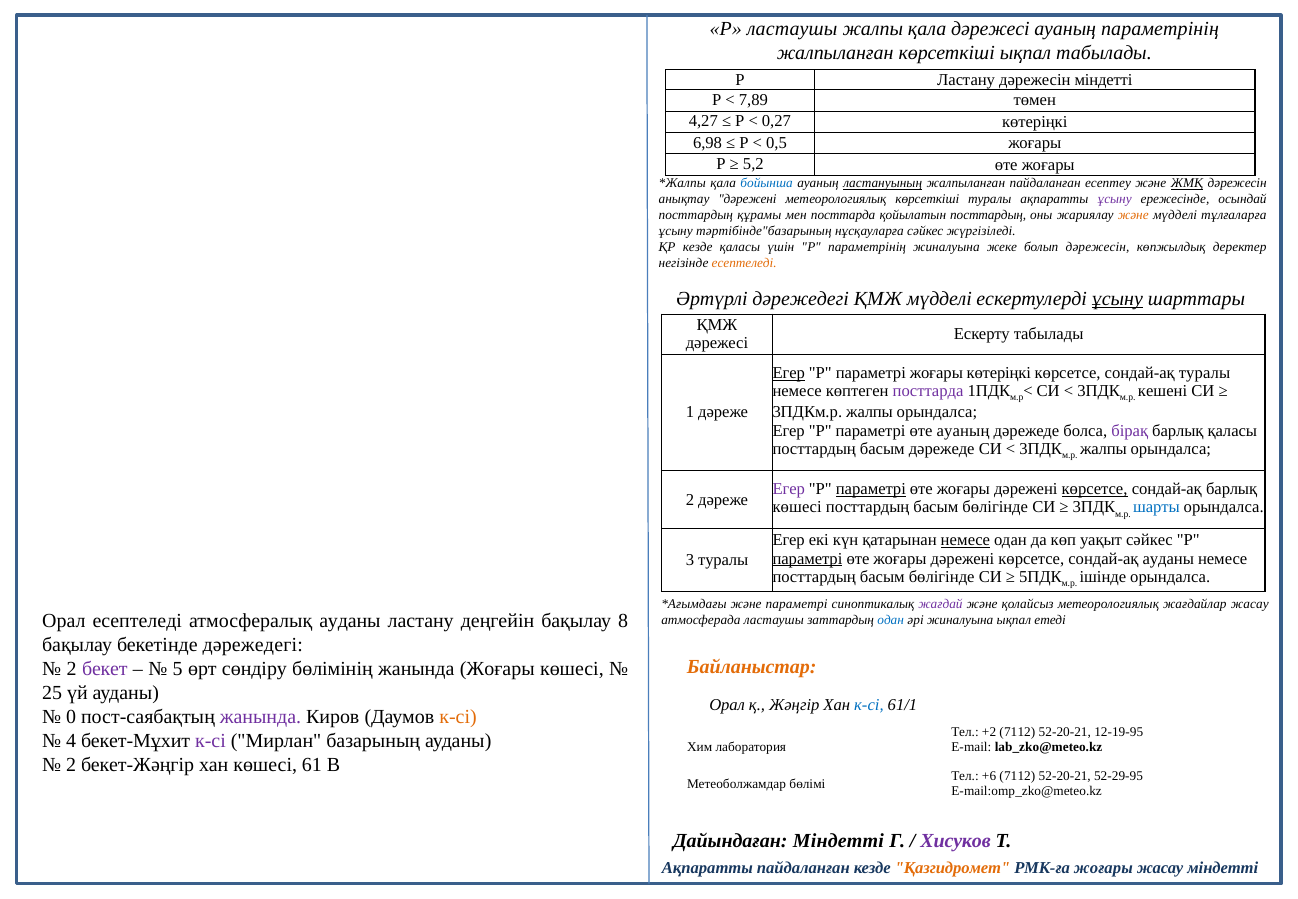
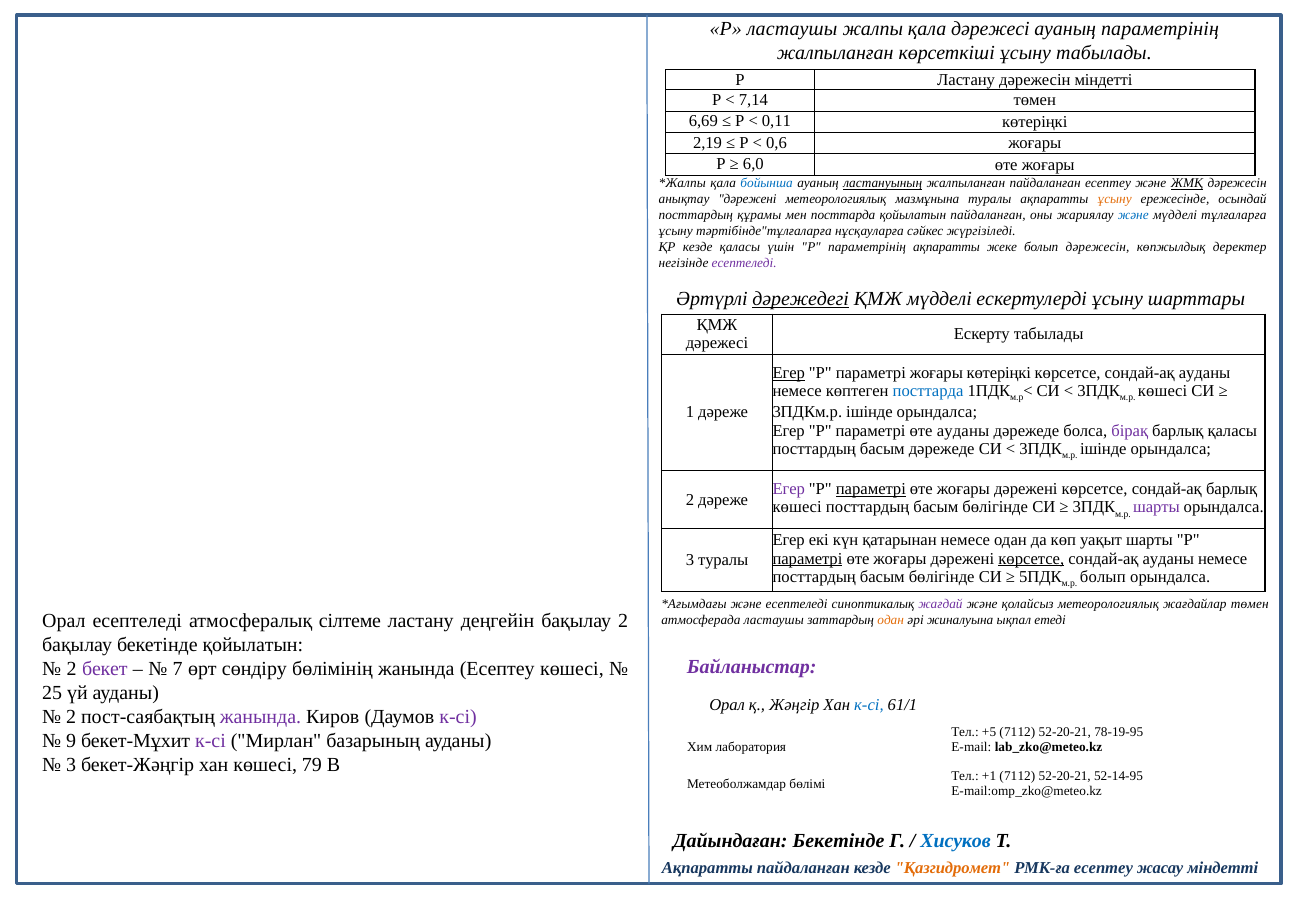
көрсеткіші ықпал: ықпал -> ұсыну
7,89: 7,89 -> 7,14
4,27: 4,27 -> 6,69
0,27: 0,27 -> 0,11
6,98: 6,98 -> 2,19
0,5: 0,5 -> 0,6
5,2: 5,2 -> 6,0
метеорологиялық көрсеткіші: көрсеткіші -> мазмұнына
ұсыну at (1115, 199) colour: purple -> orange
қойылатын посттардың: посттардың -> пайдаланған
және at (1133, 215) colour: orange -> blue
тәртібінде"базарының: тәртібінде"базарының -> тәртібінде"тұлғаларға
параметрінің жиналуына: жиналуына -> ақпаратты
есептеледі at (744, 263) colour: orange -> purple
дәрежедегі at (801, 299) underline: none -> present
ұсыну at (1117, 299) underline: present -> none
туралы at (1205, 373): туралы -> ауданы
посттарда at (928, 391) colour: purple -> blue
кешені at (1163, 391): кешені -> көшесі
3ПДКм.р жалпы: жалпы -> ішінде
өте ауаның: ауаның -> ауданы
жалпы at (1103, 449): жалпы -> ішінде
көрсетсе at (1095, 489) underline: present -> none
шарты at (1156, 507) colour: blue -> purple
немесе at (965, 540) underline: present -> none
уақыт сәйкес: сәйкес -> шарты
көрсетсе at (1031, 559) underline: none -> present
ішінде at (1103, 577): ішінде -> болып
және параметрі: параметрі -> есептеледі
жағдайлар жасау: жасау -> төмен
атмосфералық ауданы: ауданы -> сілтеме
бақылау 8: 8 -> 2
одан at (891, 620) colour: blue -> orange
бекетінде дәрежедегі: дәрежедегі -> қойылатын
Байланыстар colour: orange -> purple
5: 5 -> 7
жанында Жоғары: Жоғары -> Есептеу
0 at (71, 716): 0 -> 2
к-сі at (458, 716) colour: orange -> purple
+2: +2 -> +5
12-19-95: 12-19-95 -> 78-19-95
4: 4 -> 9
2 at (71, 764): 2 -> 3
61: 61 -> 79
+6: +6 -> +1
52-29-95: 52-29-95 -> 52-14-95
Дайындаған Міндетті: Міндетті -> Бекетінде
Хисуков colour: purple -> blue
РМК-ға жоғары: жоғары -> есептеу
